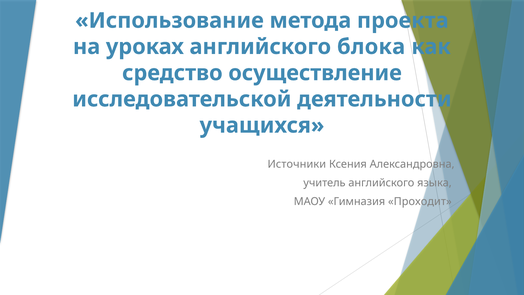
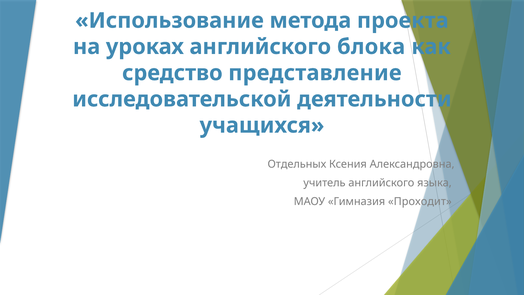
осуществление: осуществление -> представление
Источники: Источники -> Отдельных
